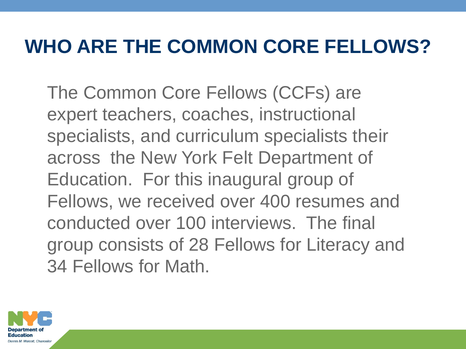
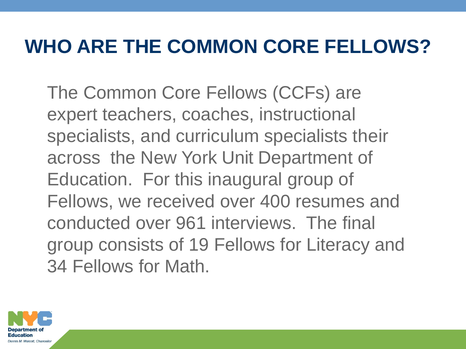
Felt: Felt -> Unit
100: 100 -> 961
28: 28 -> 19
